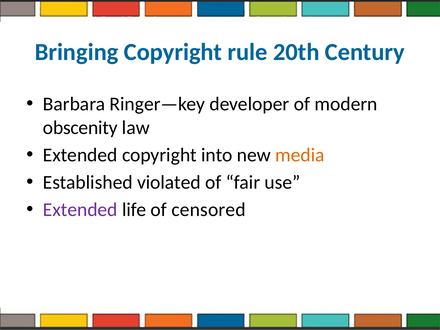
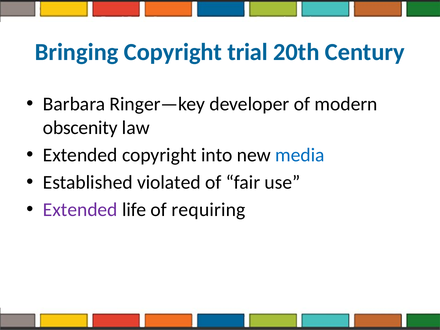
rule: rule -> trial
media colour: orange -> blue
censored: censored -> requiring
